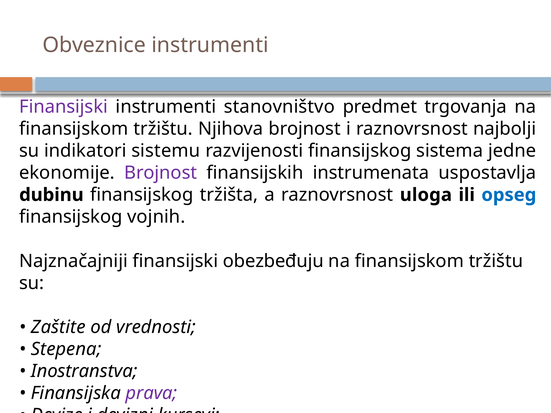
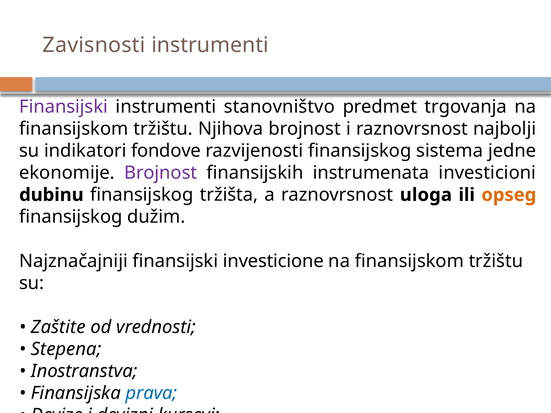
Obveznice: Obveznice -> Zavisnosti
sistemu: sistemu -> fondove
uspostavlja: uspostavlja -> investicioni
opseg colour: blue -> orange
vojnih: vojnih -> dužim
obezbeđuju: obezbeđuju -> investicione
prava colour: purple -> blue
